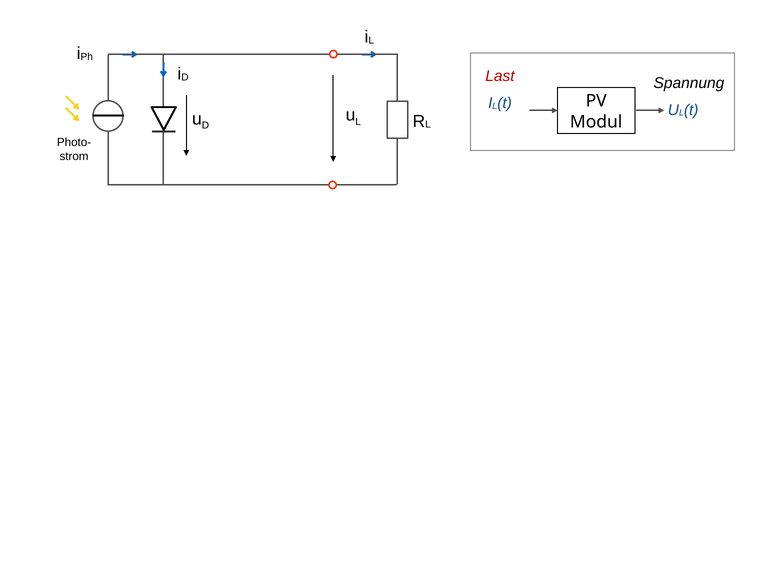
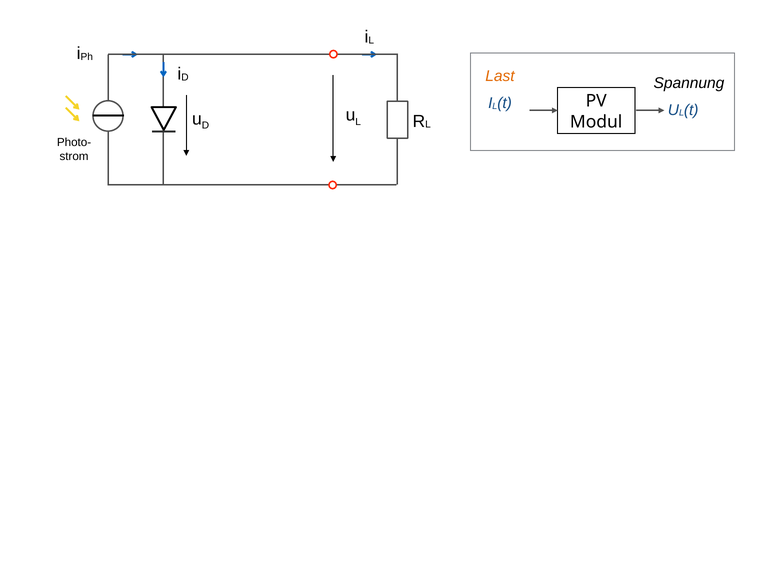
Last colour: red -> orange
